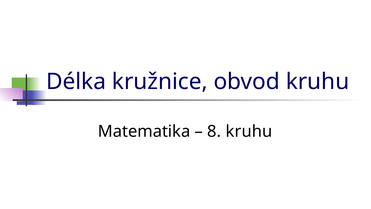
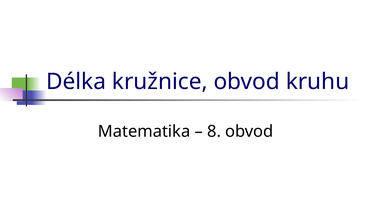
8 kruhu: kruhu -> obvod
